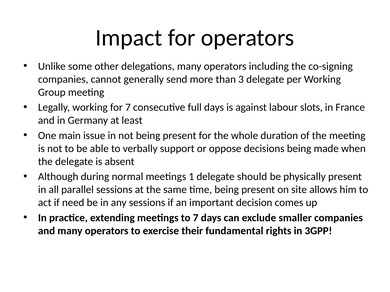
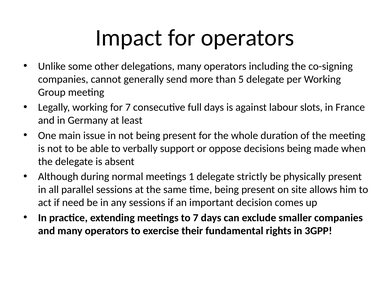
3: 3 -> 5
should: should -> strictly
